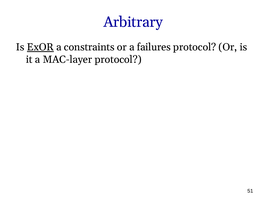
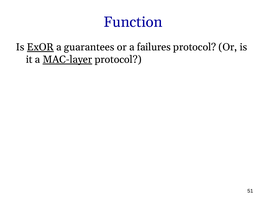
Arbitrary: Arbitrary -> Function
constraints: constraints -> guarantees
MAC-layer underline: none -> present
